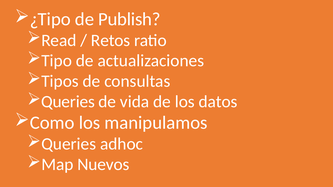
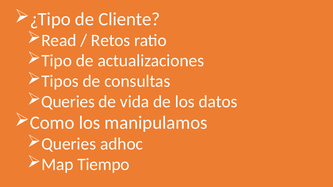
Publish: Publish -> Cliente
Nuevos: Nuevos -> Tiempo
